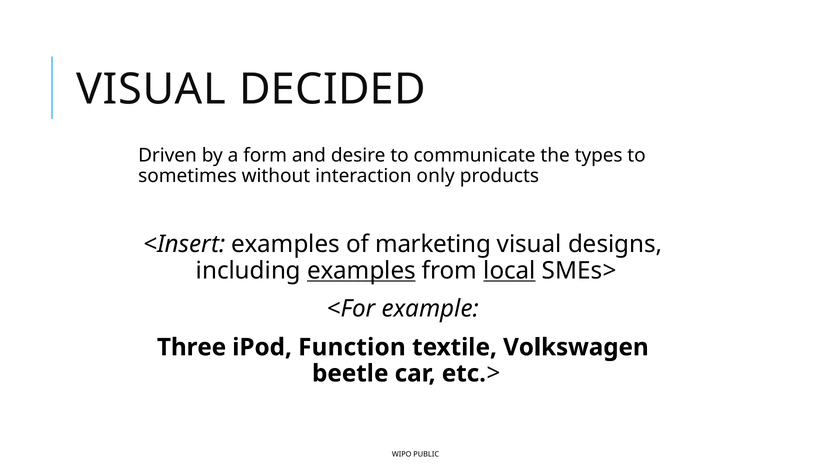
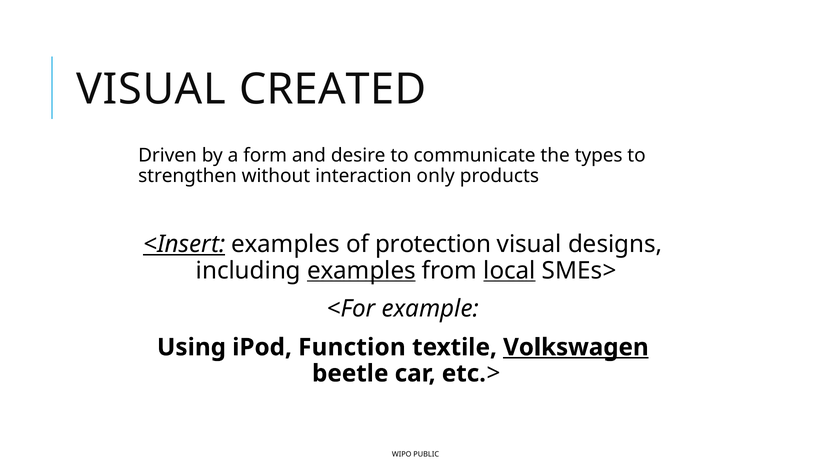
DECIDED: DECIDED -> CREATED
sometimes: sometimes -> strengthen
<Insert underline: none -> present
marketing: marketing -> protection
Three: Three -> Using
Volkswagen underline: none -> present
